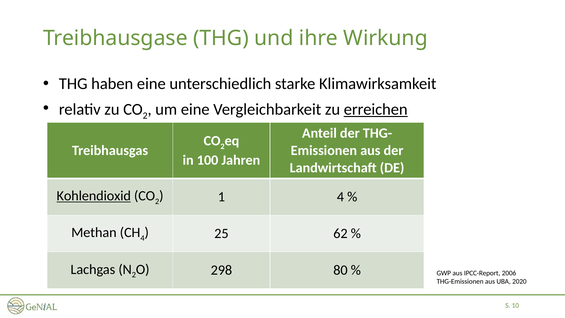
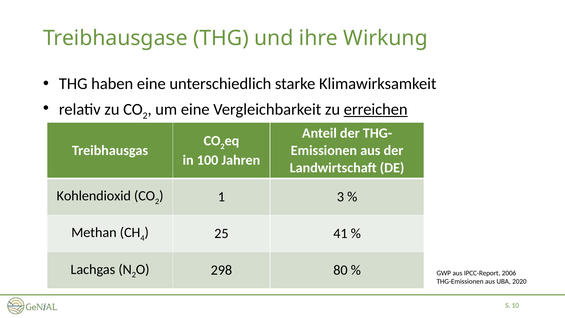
Kohlendioxid underline: present -> none
1 4: 4 -> 3
62: 62 -> 41
